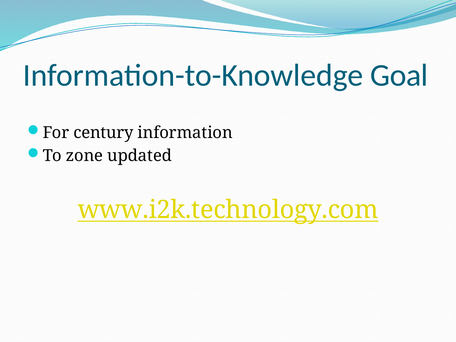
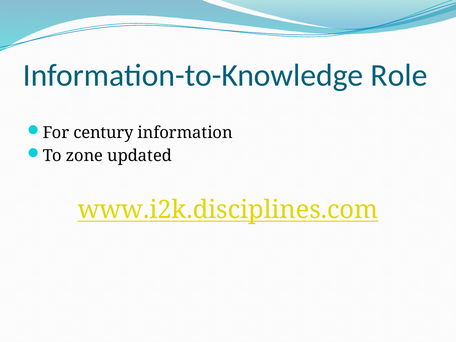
Goal: Goal -> Role
www.i2k.technology.com: www.i2k.technology.com -> www.i2k.disciplines.com
